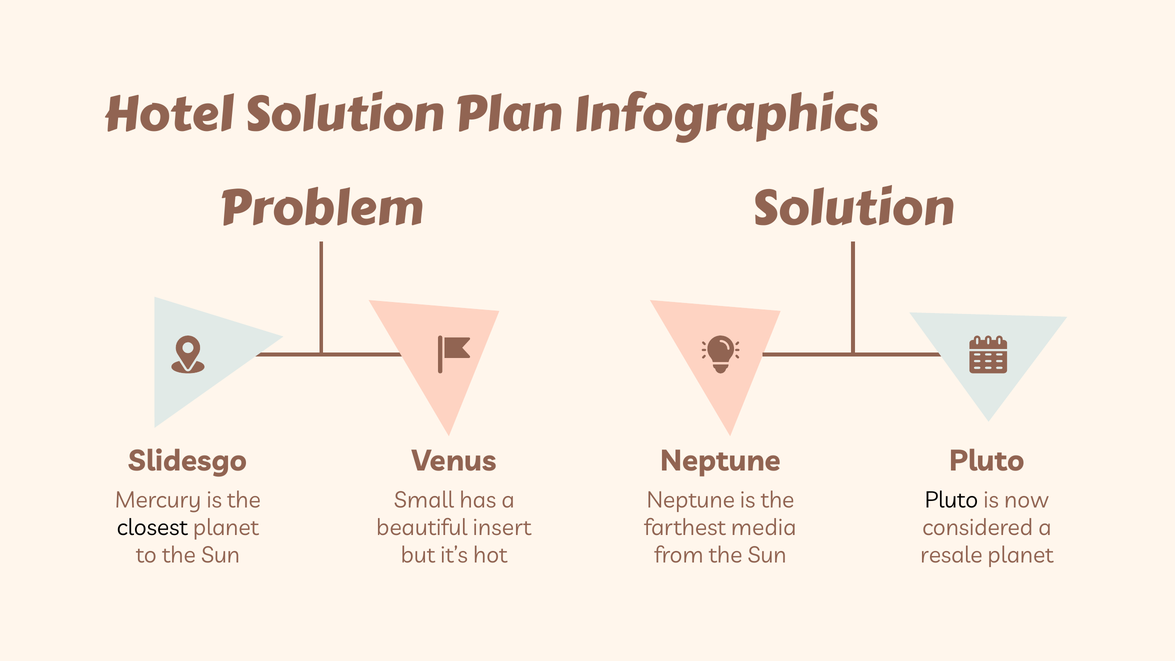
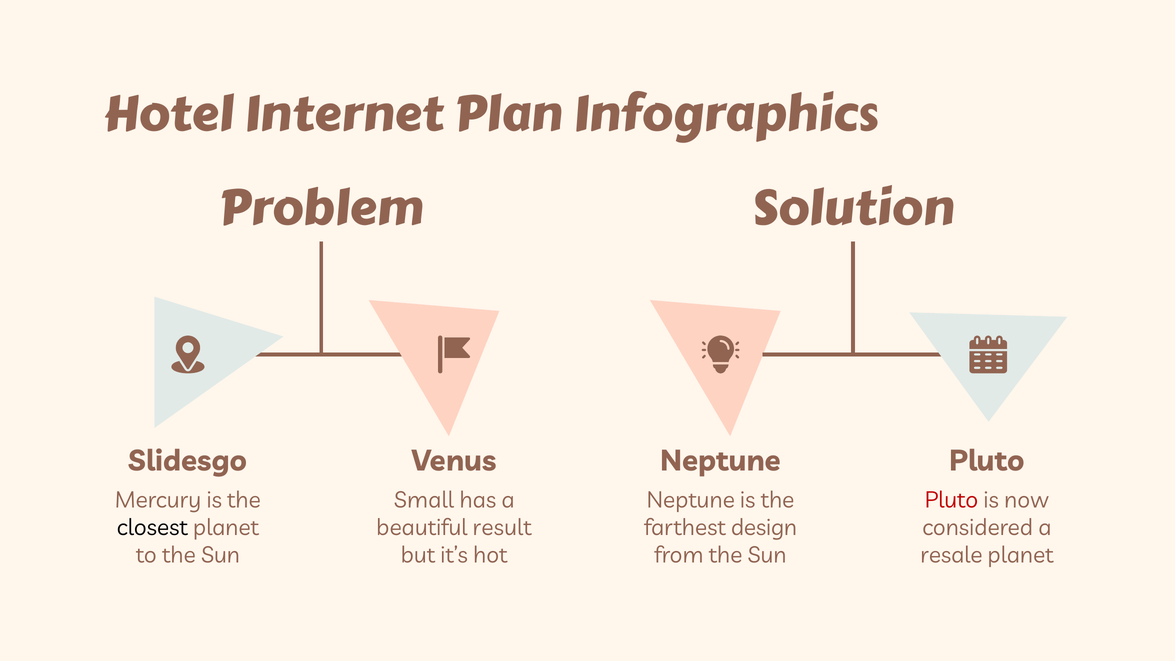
Hotel Solution: Solution -> Internet
Pluto at (952, 500) colour: black -> red
insert: insert -> result
media: media -> design
